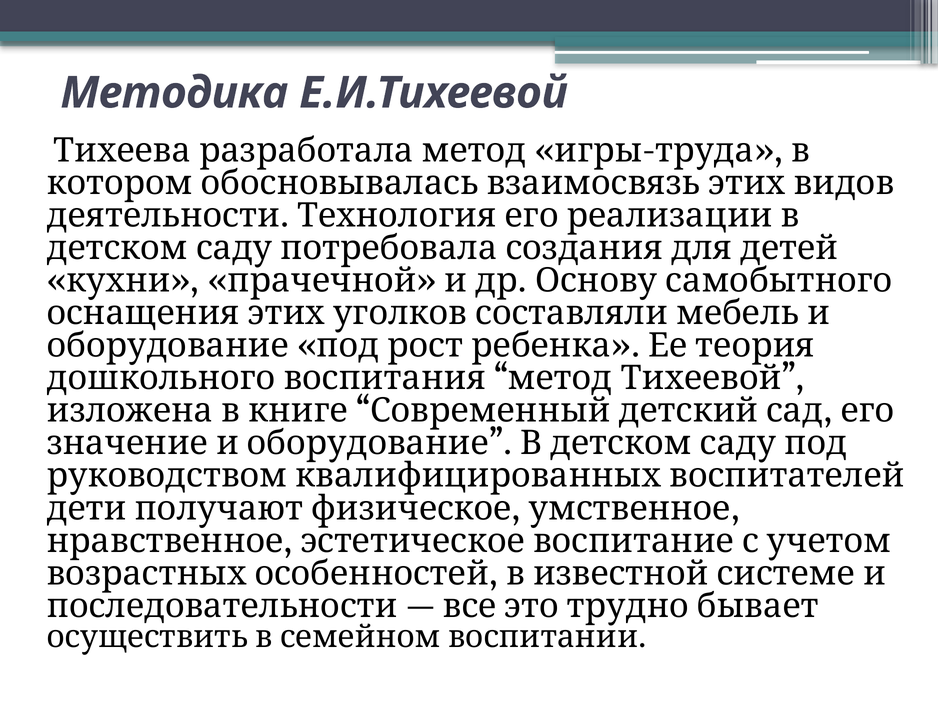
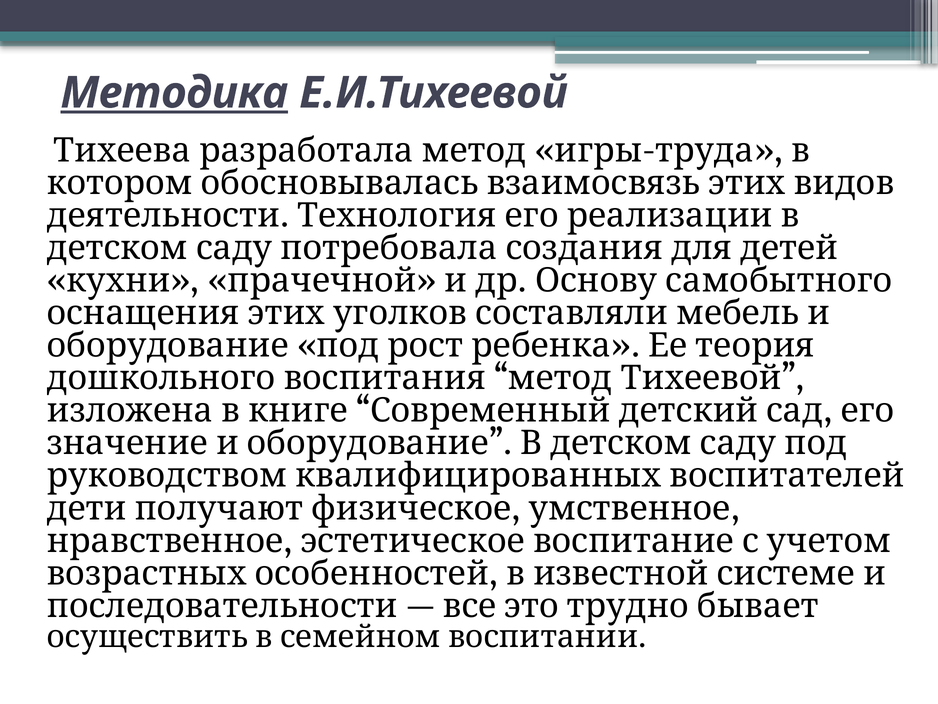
Методика underline: none -> present
